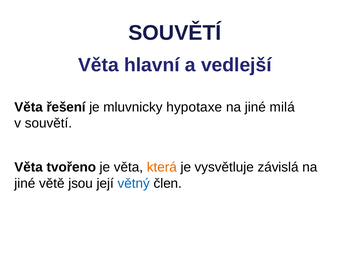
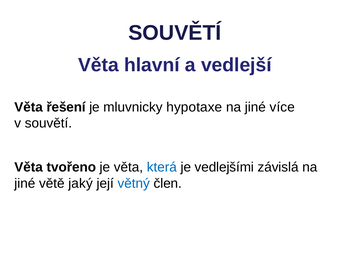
milá: milá -> více
která colour: orange -> blue
vysvětluje: vysvětluje -> vedlejšími
jsou: jsou -> jaký
